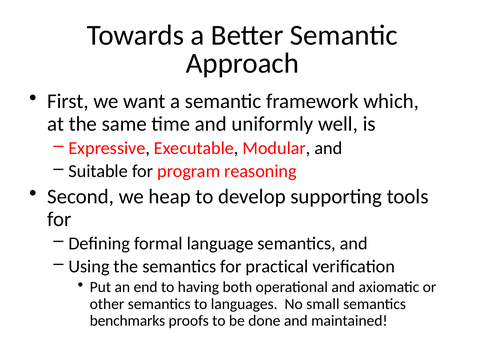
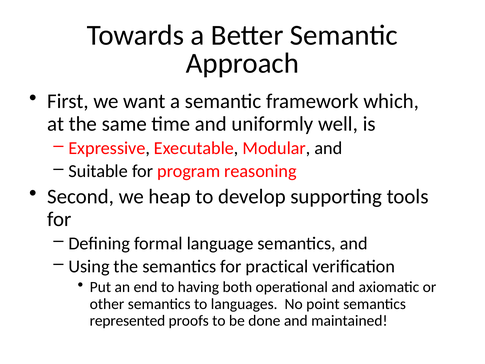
small: small -> point
benchmarks: benchmarks -> represented
